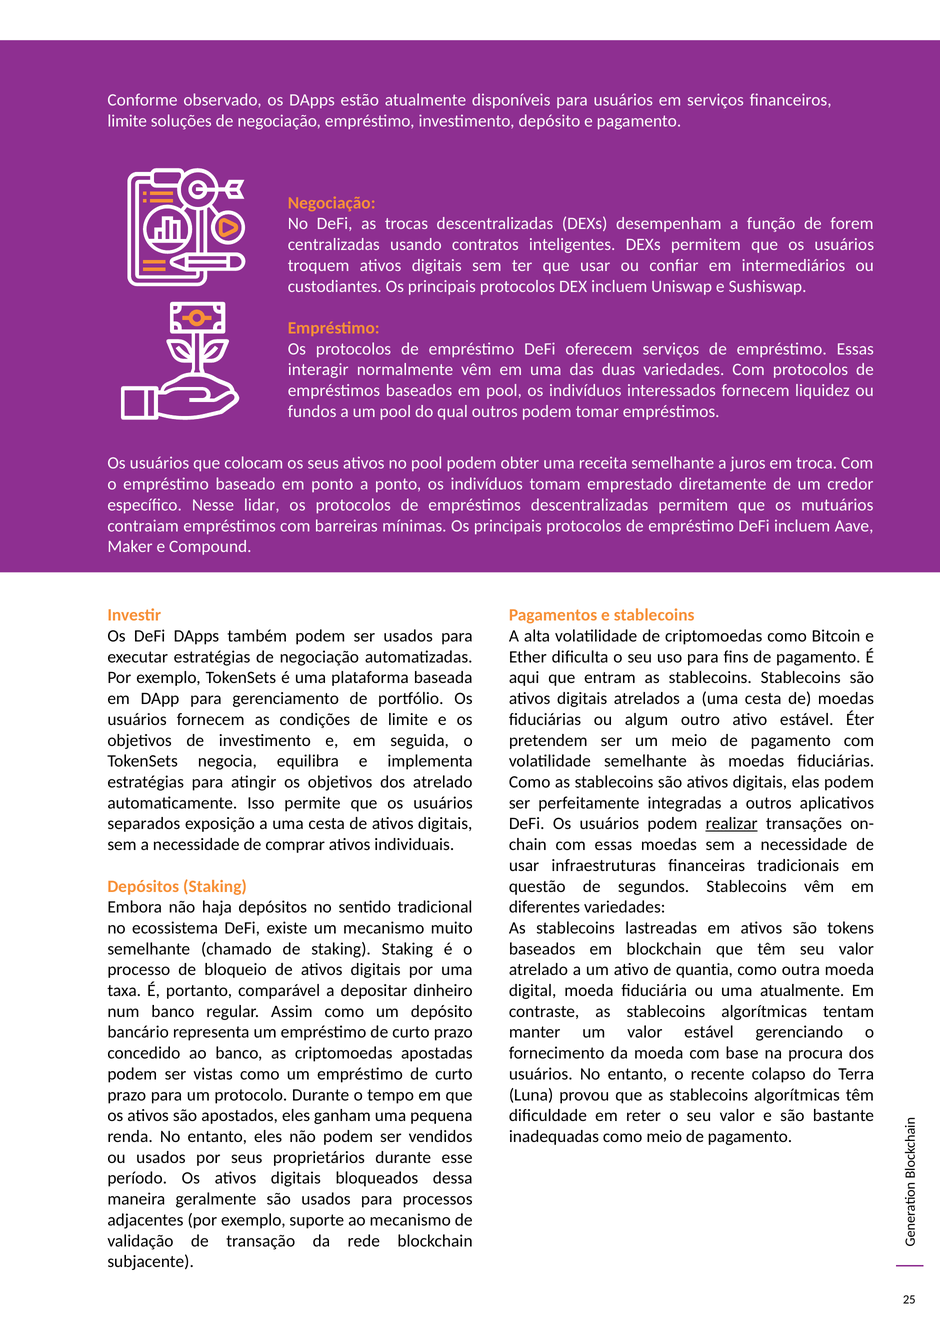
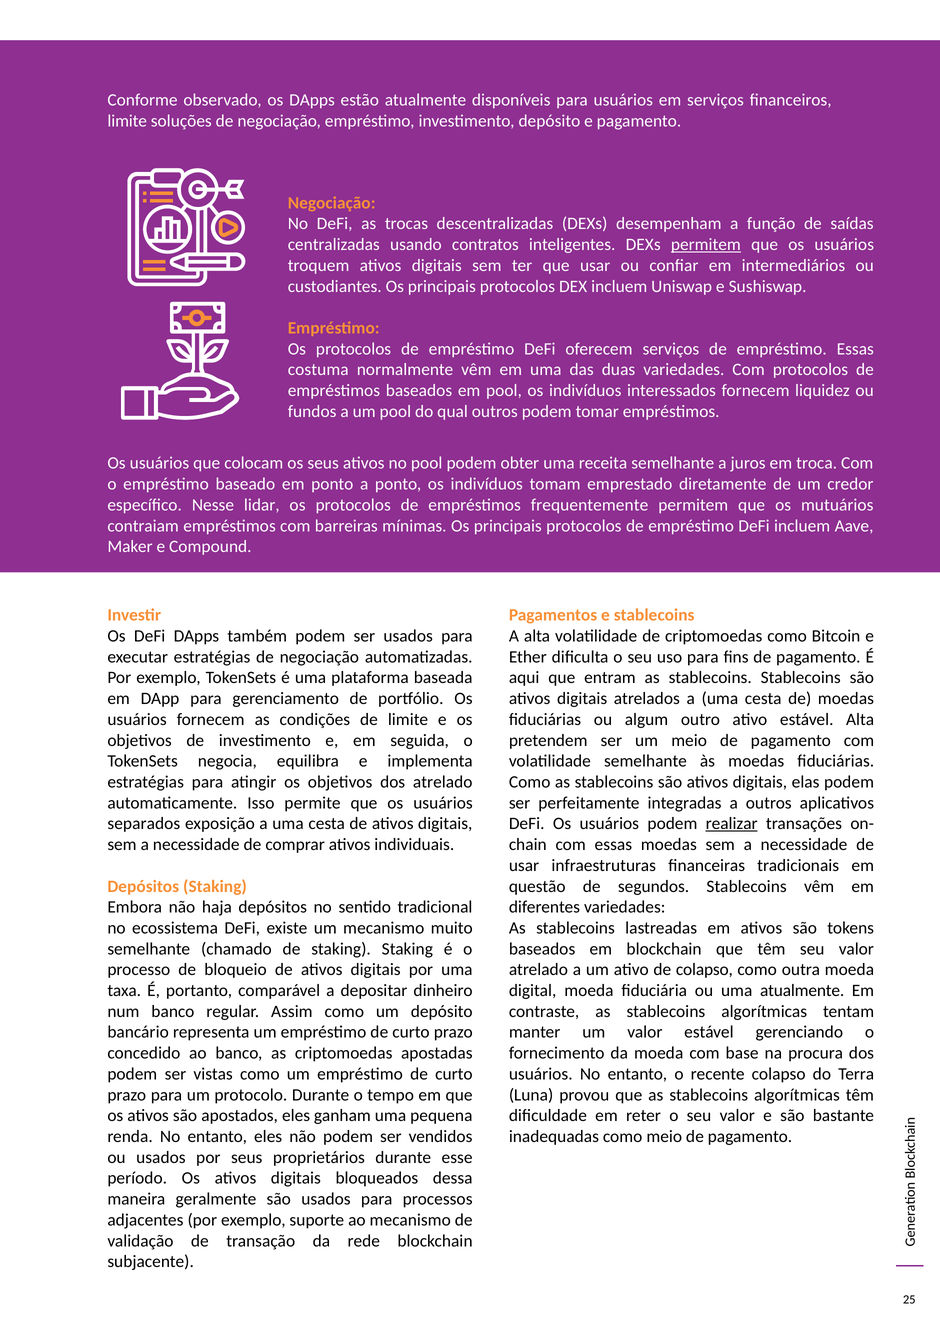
forem: forem -> saídas
permitem at (706, 245) underline: none -> present
interagir: interagir -> costuma
empréstimos descentralizadas: descentralizadas -> frequentemente
estável Éter: Éter -> Alta
de quantia: quantia -> colapso
